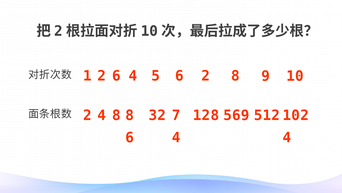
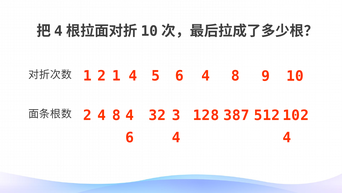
2 at (58, 31): 2 -> 4
2 6: 6 -> 1
6 2: 2 -> 4
8 8: 8 -> 4
7: 7 -> 3
569: 569 -> 387
